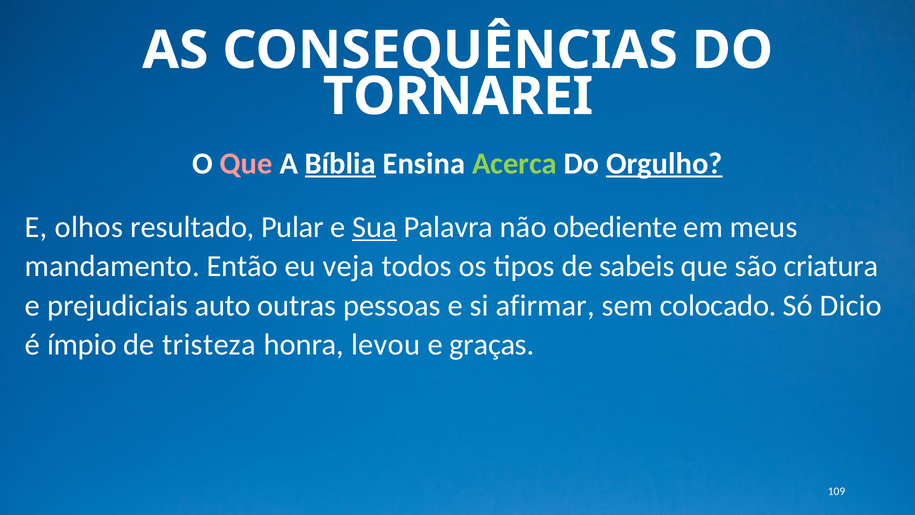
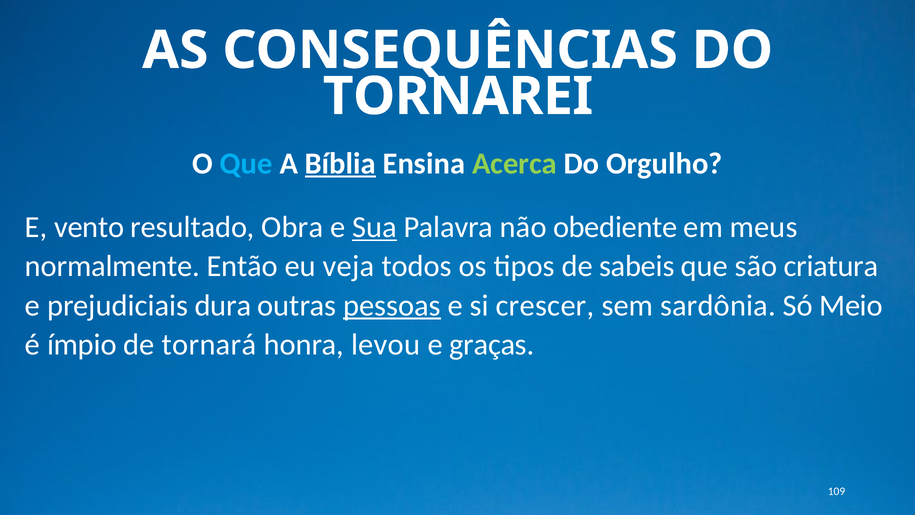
Que at (246, 163) colour: pink -> light blue
Orgulho underline: present -> none
olhos: olhos -> vento
Pular: Pular -> Obra
mandamento: mandamento -> normalmente
auto: auto -> dura
pessoas underline: none -> present
afirmar: afirmar -> crescer
colocado: colocado -> sardônia
Dicio: Dicio -> Meio
tristeza: tristeza -> tornará
